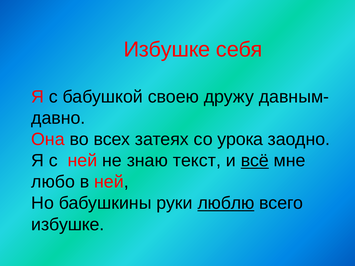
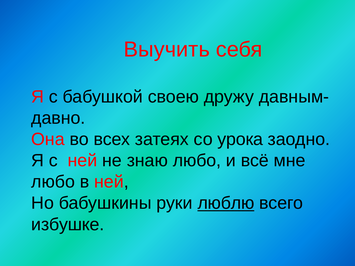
Избушке at (167, 50): Избушке -> Выучить
знаю текст: текст -> любо
всё underline: present -> none
